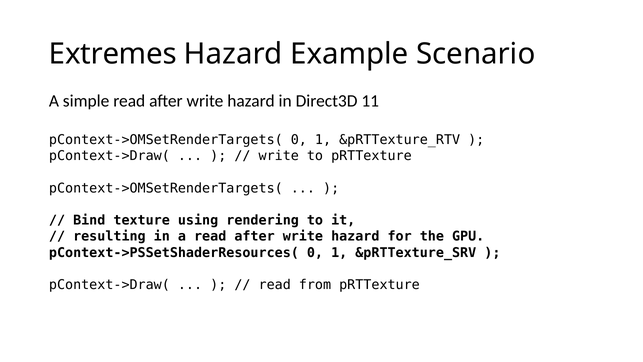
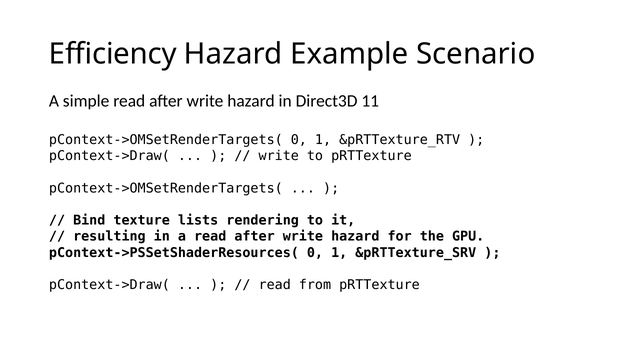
Extremes: Extremes -> Efficiency
using: using -> lists
